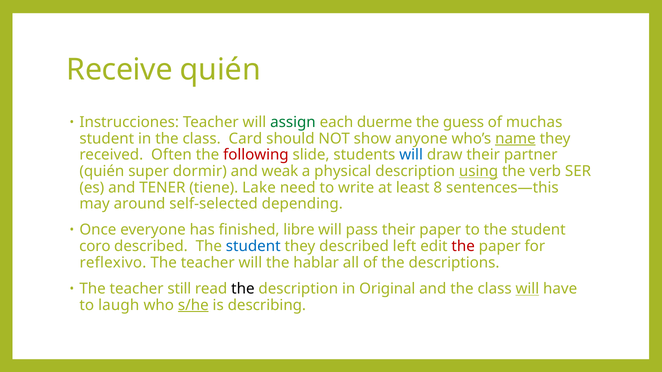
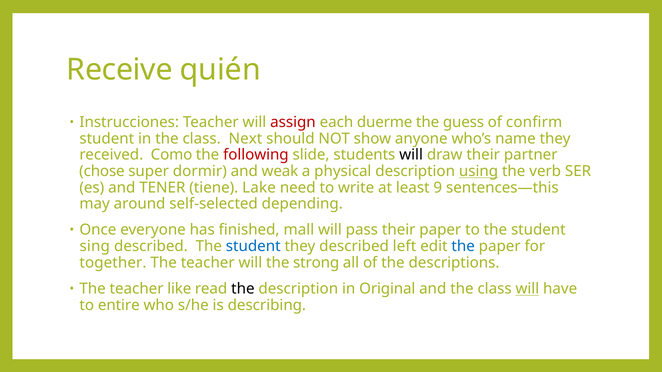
assign colour: green -> red
muchas: muchas -> confirm
Card: Card -> Next
name underline: present -> none
Often: Often -> Como
will at (411, 155) colour: blue -> black
quién at (102, 171): quién -> chose
8: 8 -> 9
libre: libre -> mall
coro: coro -> sing
the at (463, 247) colour: red -> blue
reflexivo: reflexivo -> together
hablar: hablar -> strong
still: still -> like
laugh: laugh -> entire
s/he underline: present -> none
